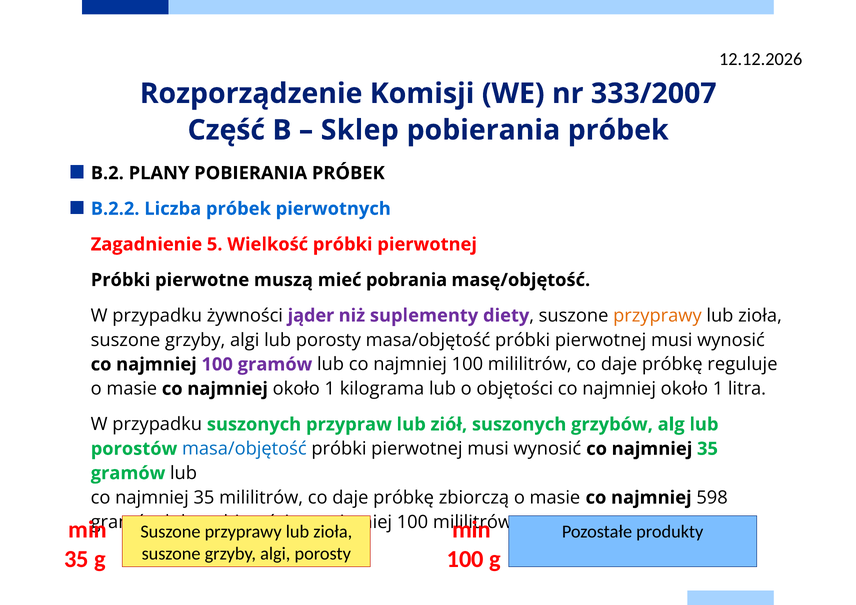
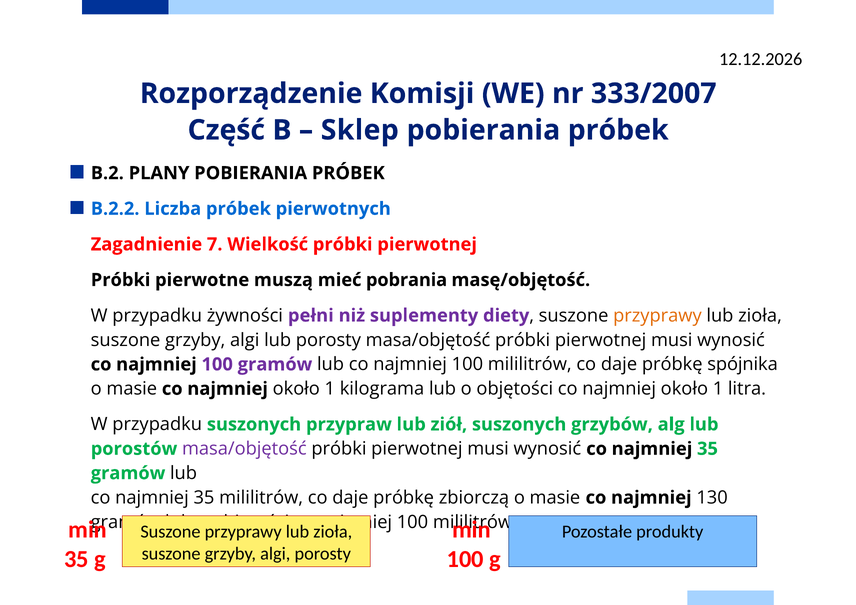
5: 5 -> 7
jąder: jąder -> pełni
reguluje: reguluje -> spójnika
masa/objętość at (244, 449) colour: blue -> purple
598: 598 -> 130
